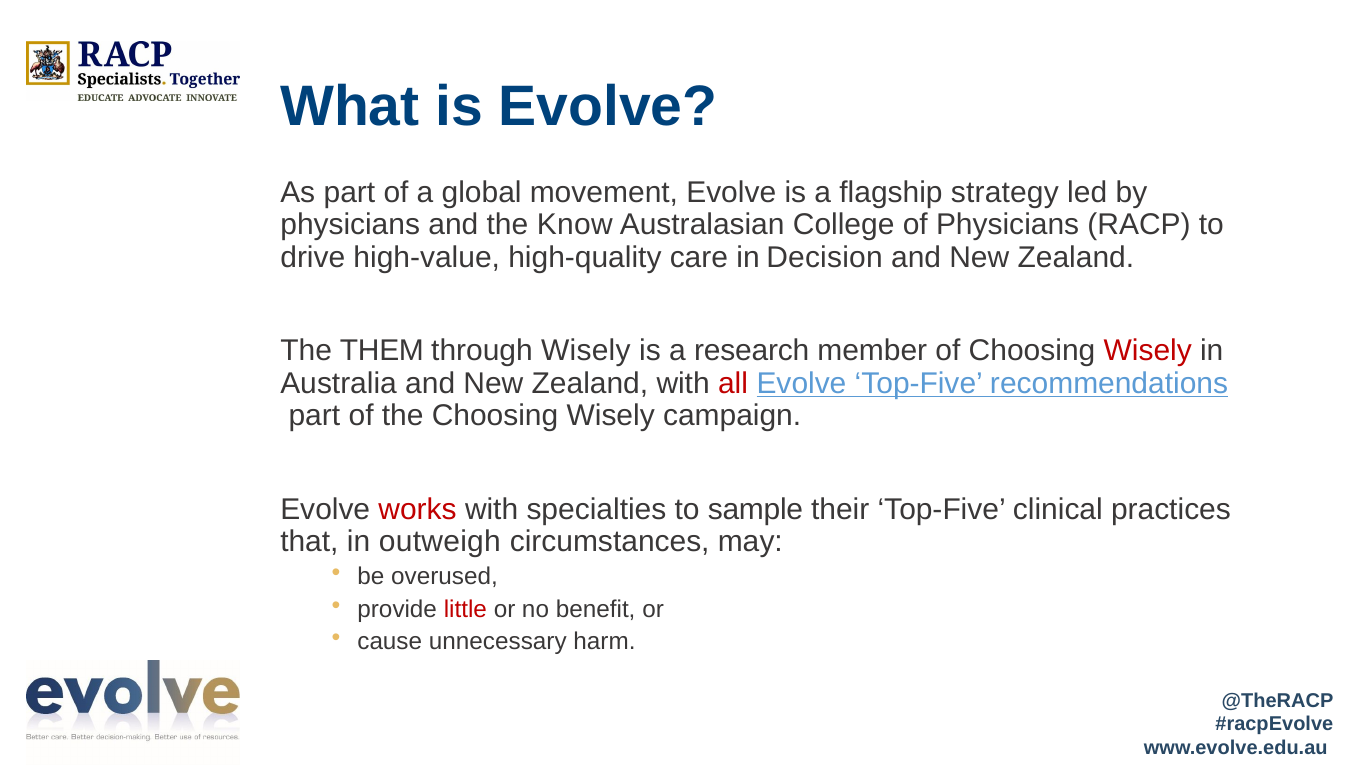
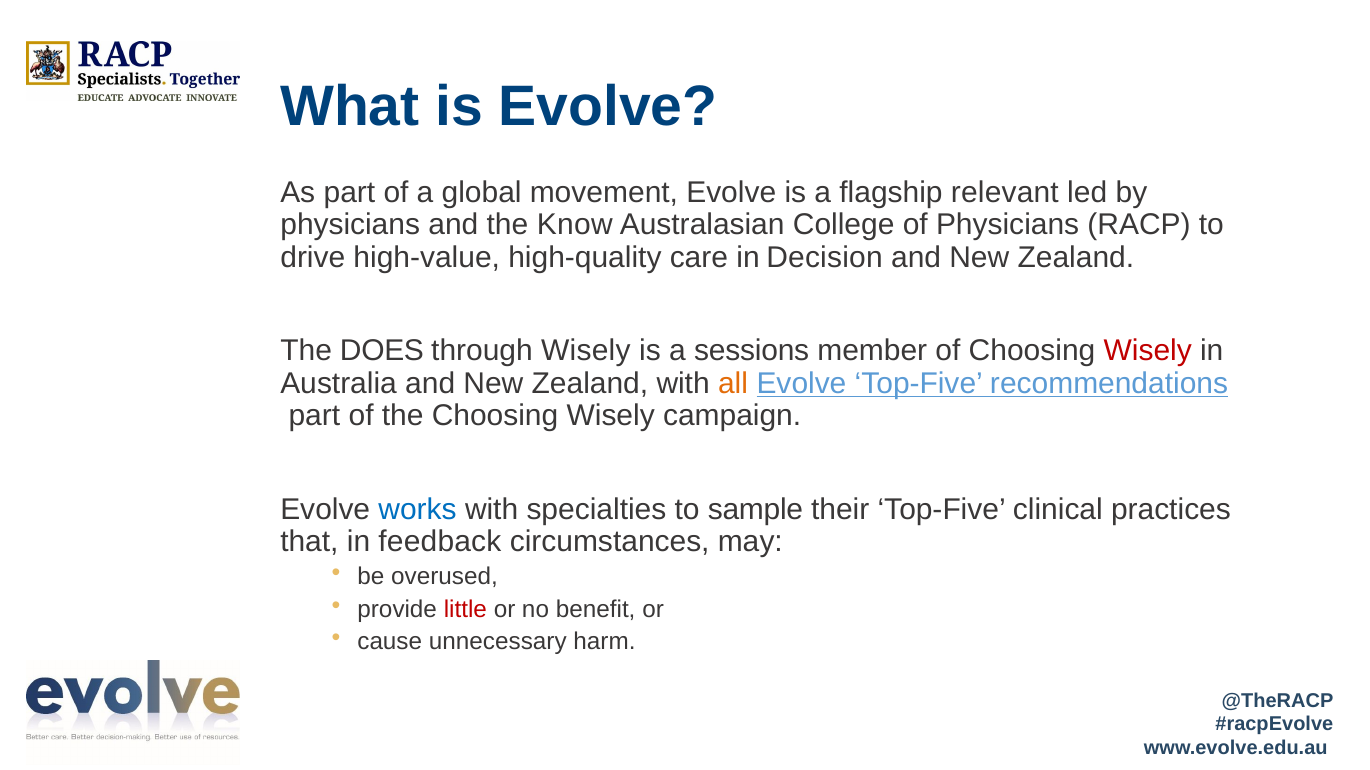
strategy: strategy -> relevant
THEM: THEM -> DOES
research: research -> sessions
all colour: red -> orange
works colour: red -> blue
outweigh: outweigh -> feedback
